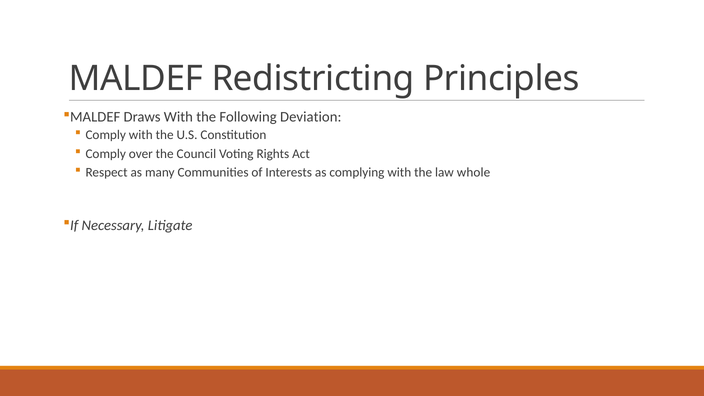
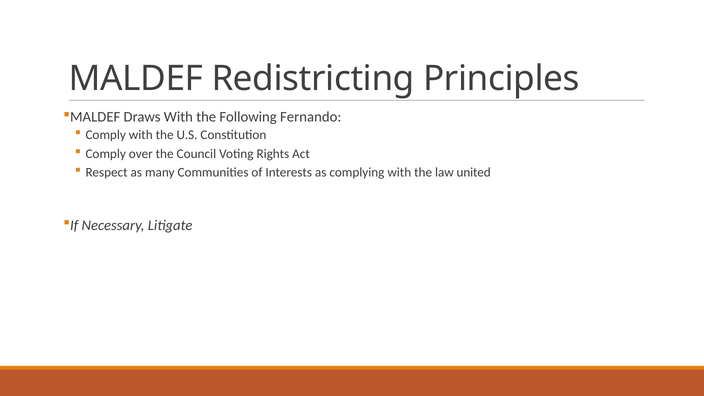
Deviation: Deviation -> Fernando
whole: whole -> united
